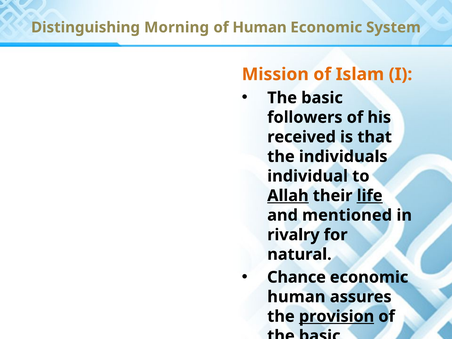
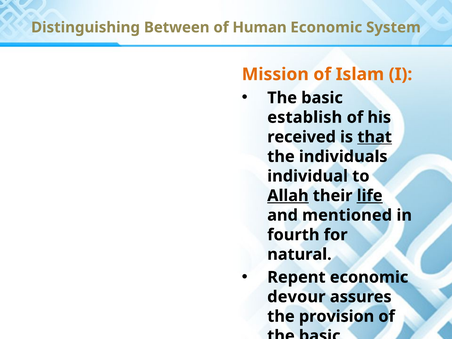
Morning: Morning -> Between
followers: followers -> establish
that underline: none -> present
rivalry: rivalry -> fourth
Chance: Chance -> Repent
human at (296, 297): human -> devour
provision underline: present -> none
